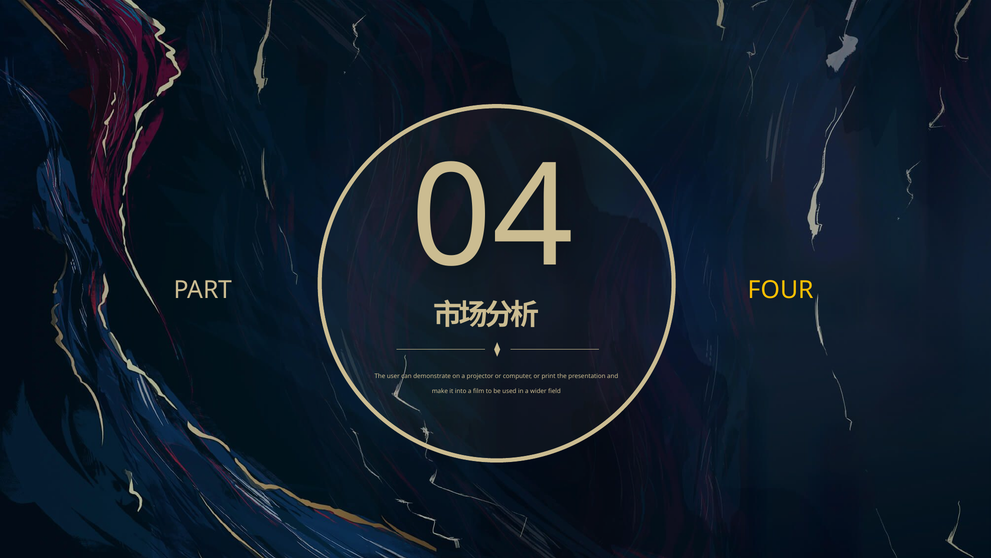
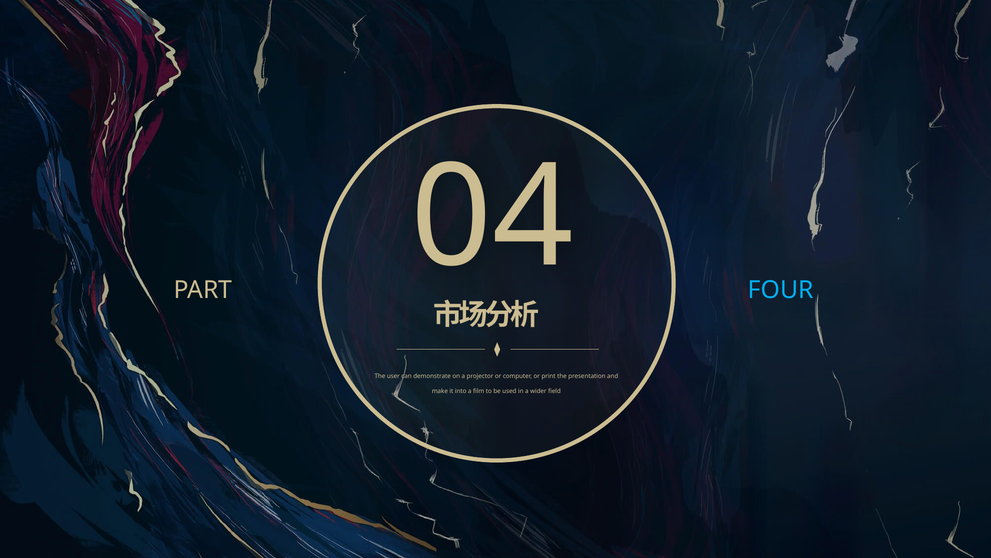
FOUR colour: yellow -> light blue
